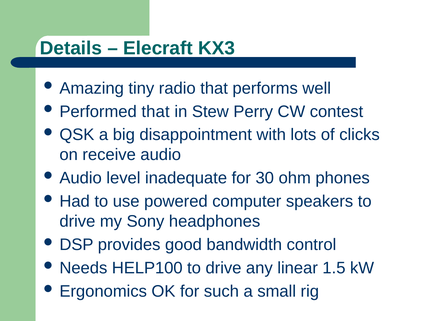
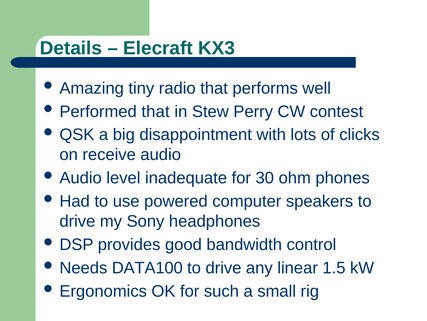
HELP100: HELP100 -> DATA100
